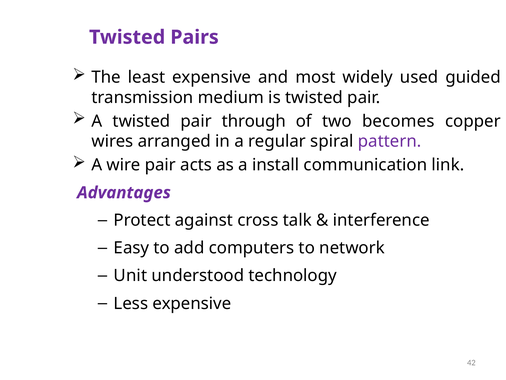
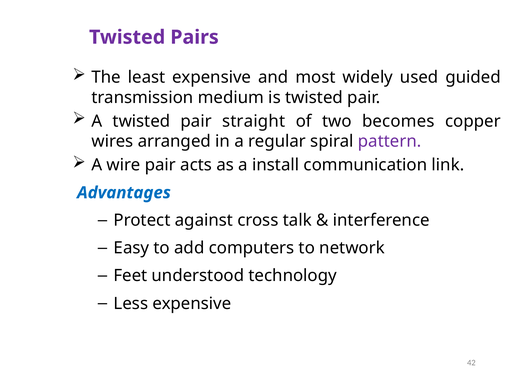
through: through -> straight
Advantages colour: purple -> blue
Unit: Unit -> Feet
